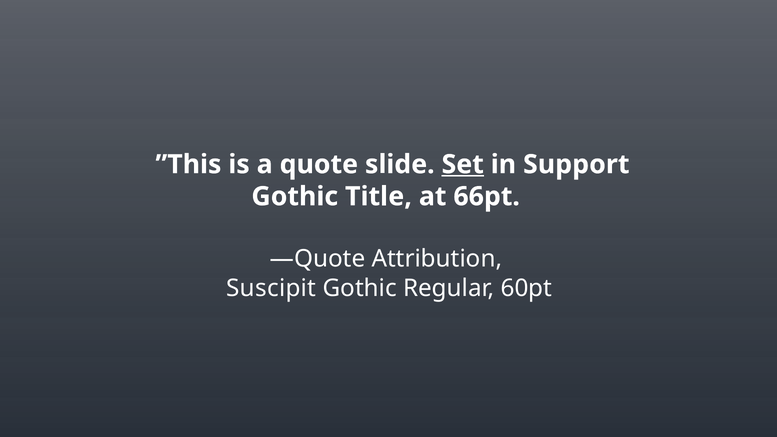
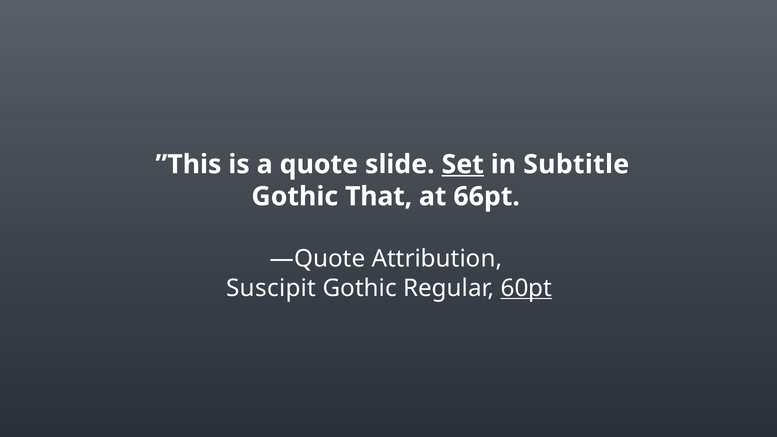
Support: Support -> Subtitle
Title: Title -> That
60pt underline: none -> present
